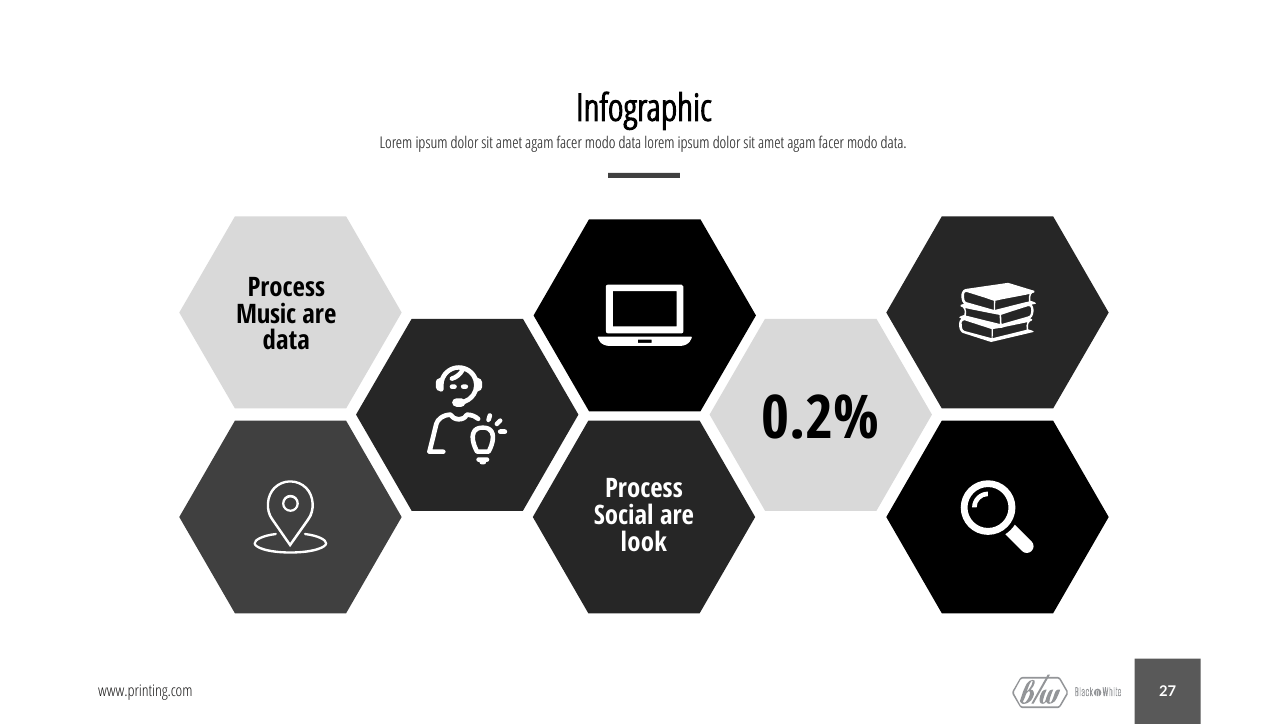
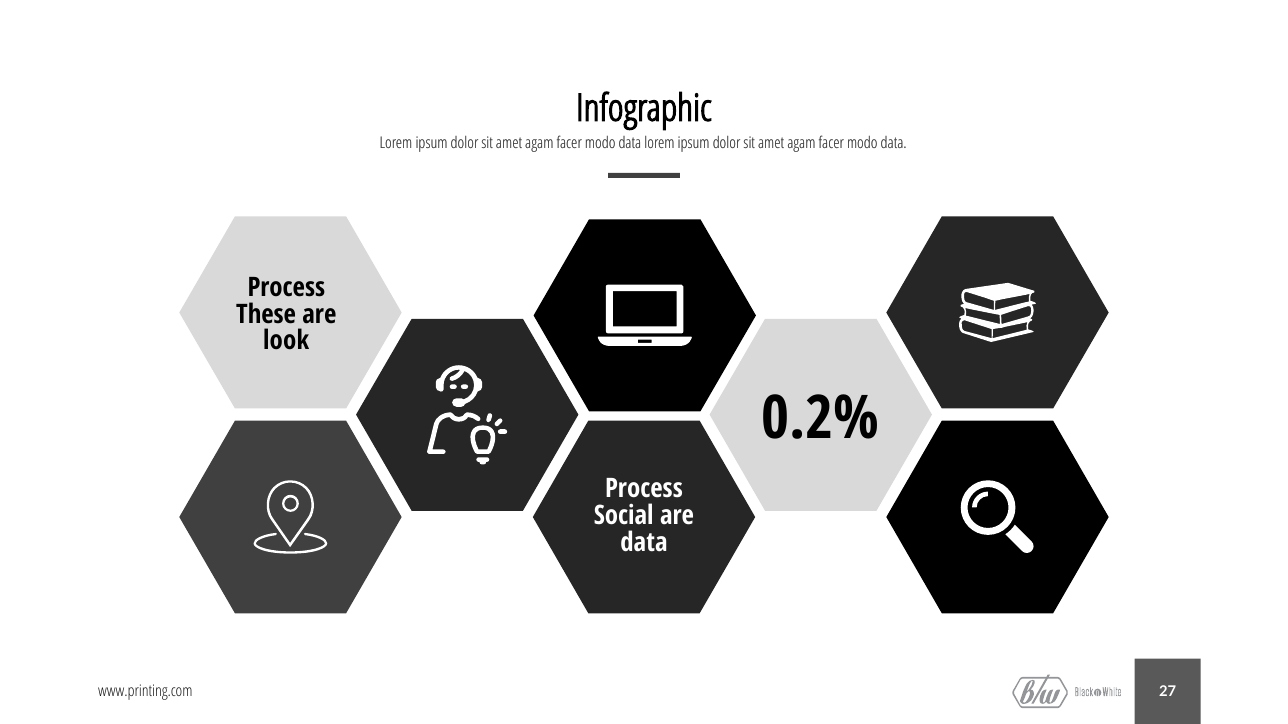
Music: Music -> These
data at (286, 341): data -> look
look at (644, 543): look -> data
